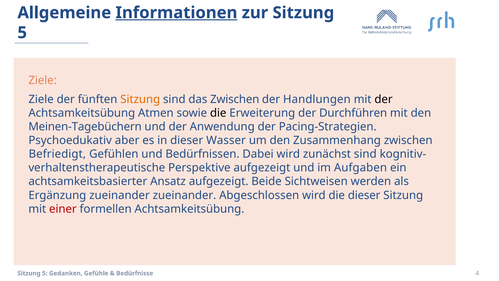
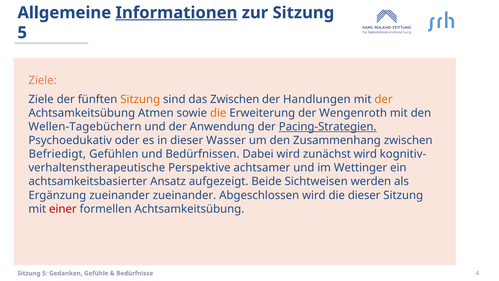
der at (384, 99) colour: black -> orange
die at (218, 113) colour: black -> orange
Durchführen: Durchführen -> Wengenroth
Meinen-Tagebüchern: Meinen-Tagebüchern -> Wellen-Tagebüchern
Pacing-Strategien underline: none -> present
aber: aber -> oder
zunächst sind: sind -> wird
Perspektive aufgezeigt: aufgezeigt -> achtsamer
Aufgaben: Aufgaben -> Wettinger
